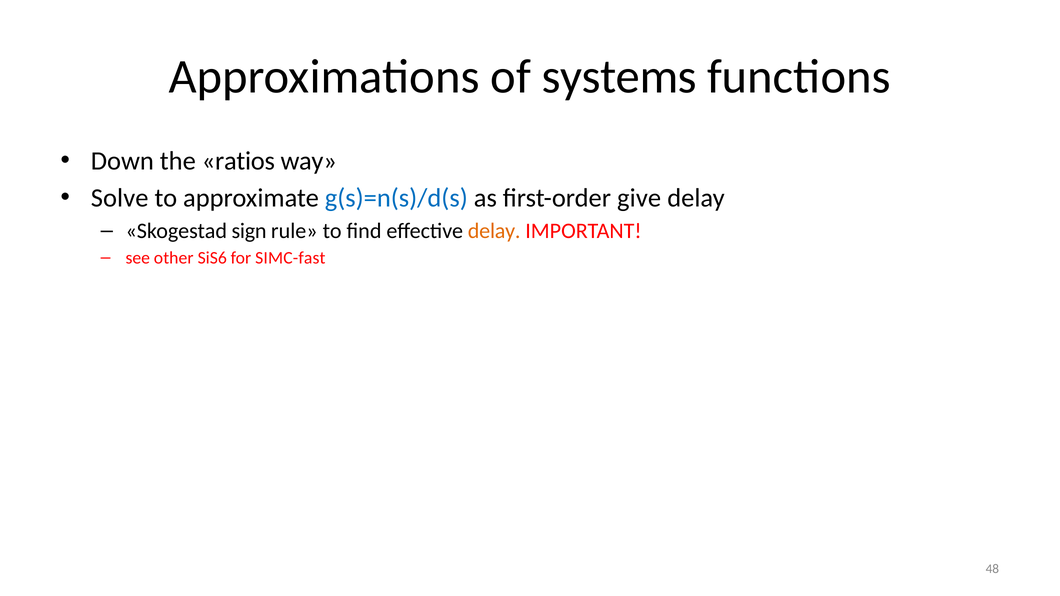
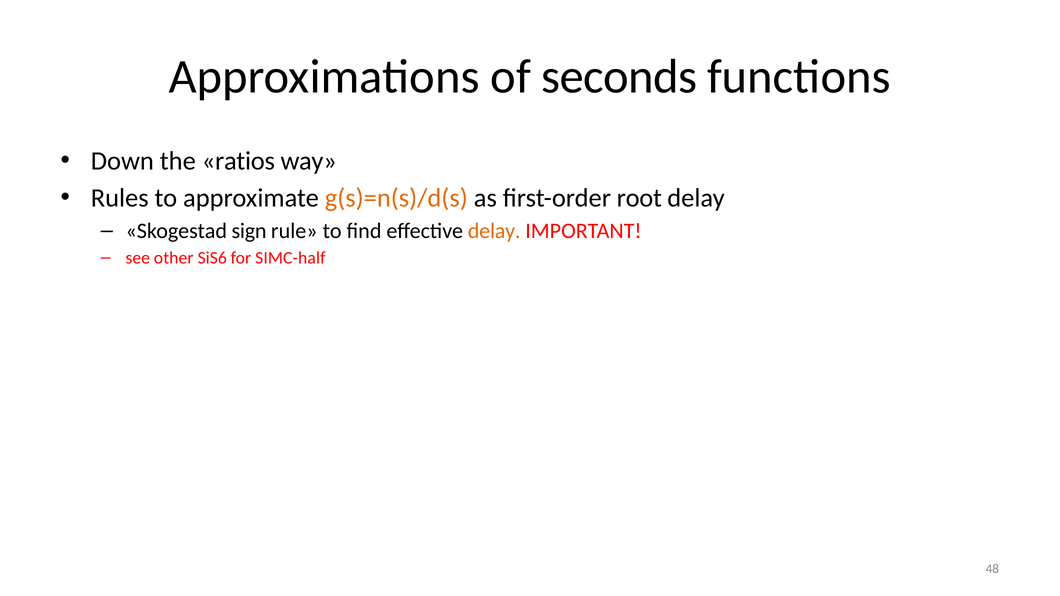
systems: systems -> seconds
Solve: Solve -> Rules
g(s)=n(s)/d(s colour: blue -> orange
give: give -> root
SIMC-fast: SIMC-fast -> SIMC-half
